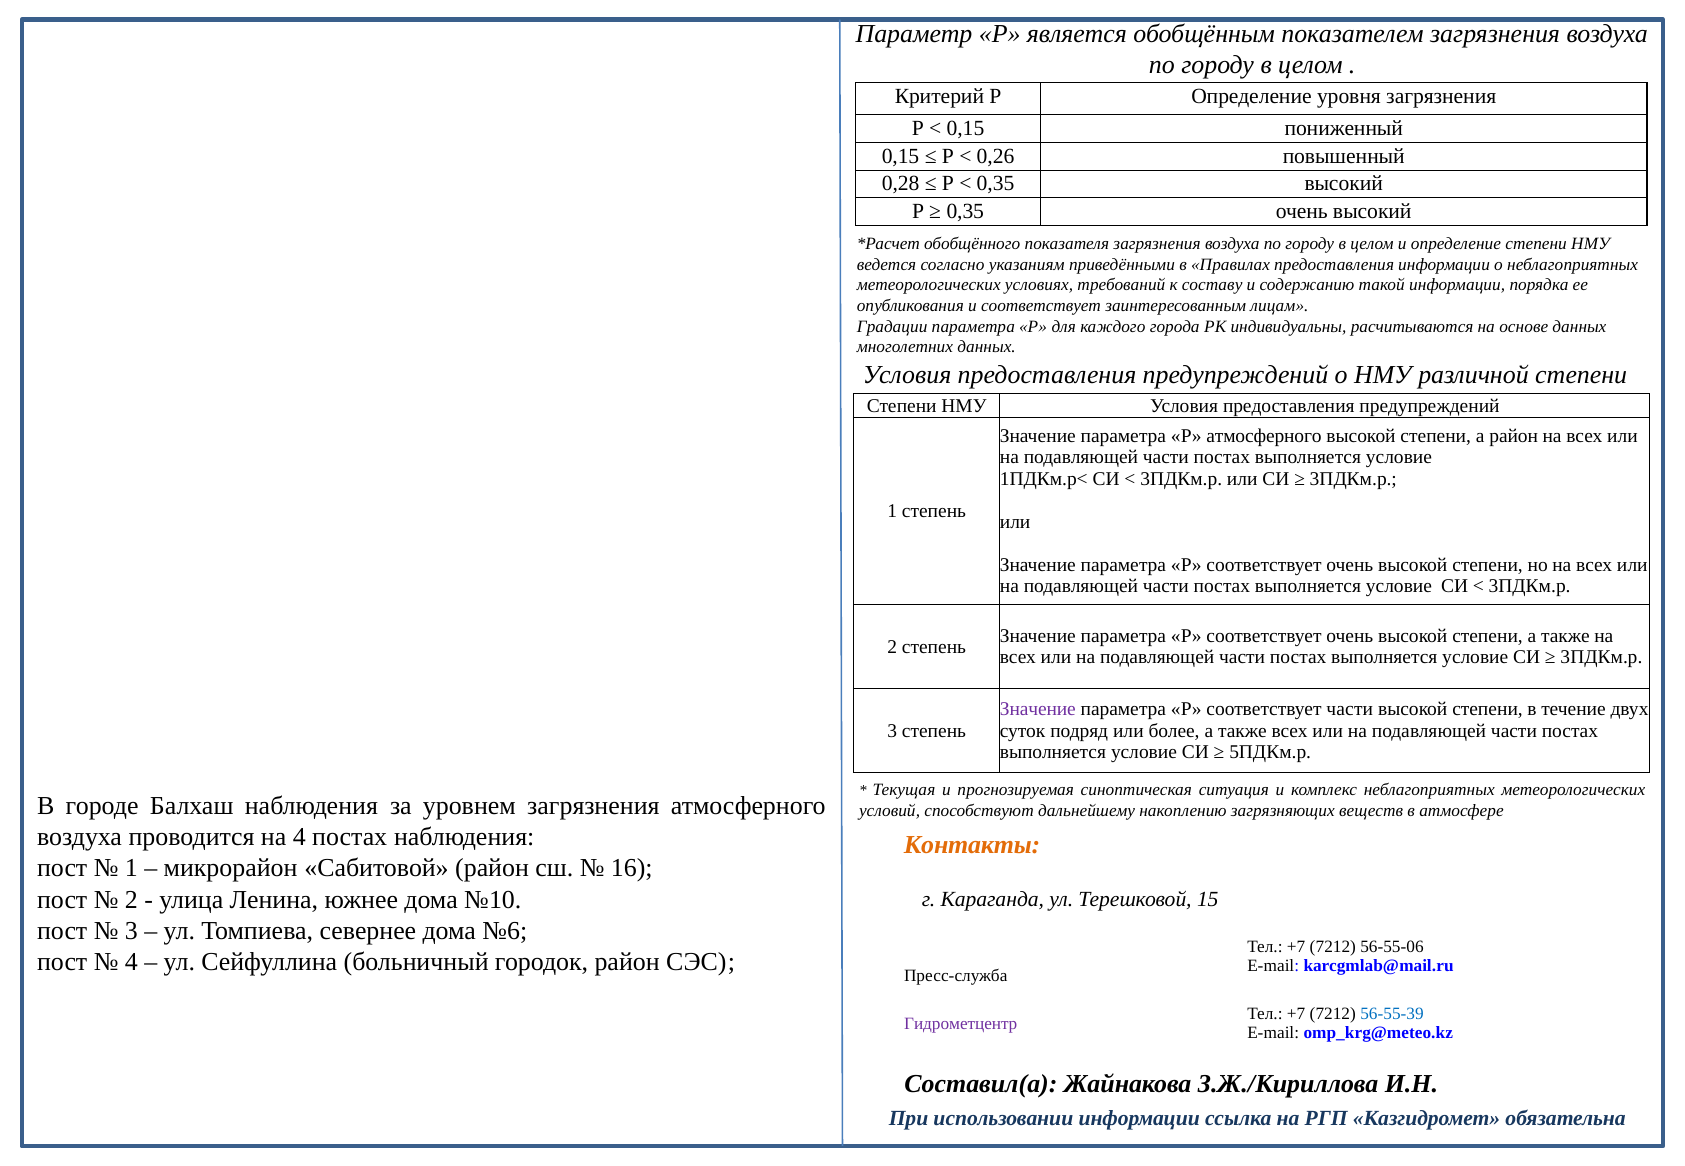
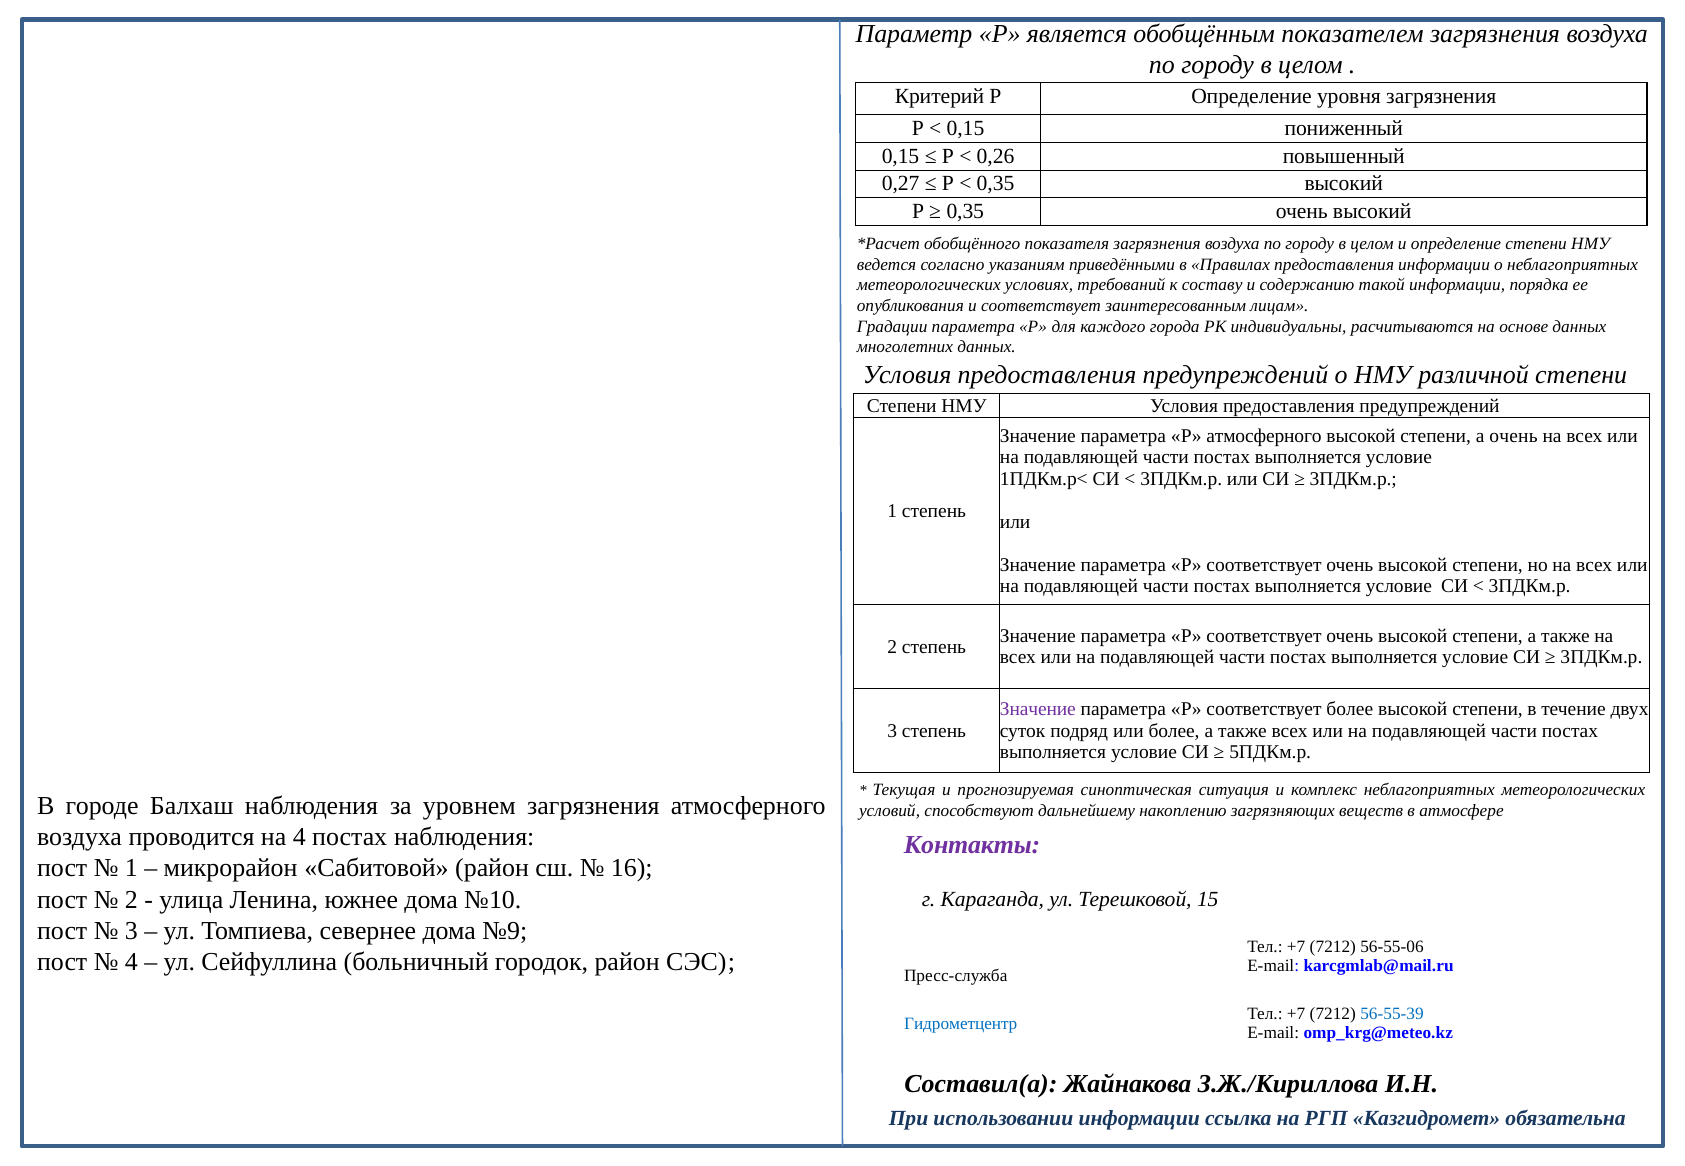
0,28: 0,28 -> 0,27
а район: район -> очень
соответствует части: части -> более
Контакты colour: orange -> purple
№6: №6 -> №9
Гидрометцентр colour: purple -> blue
